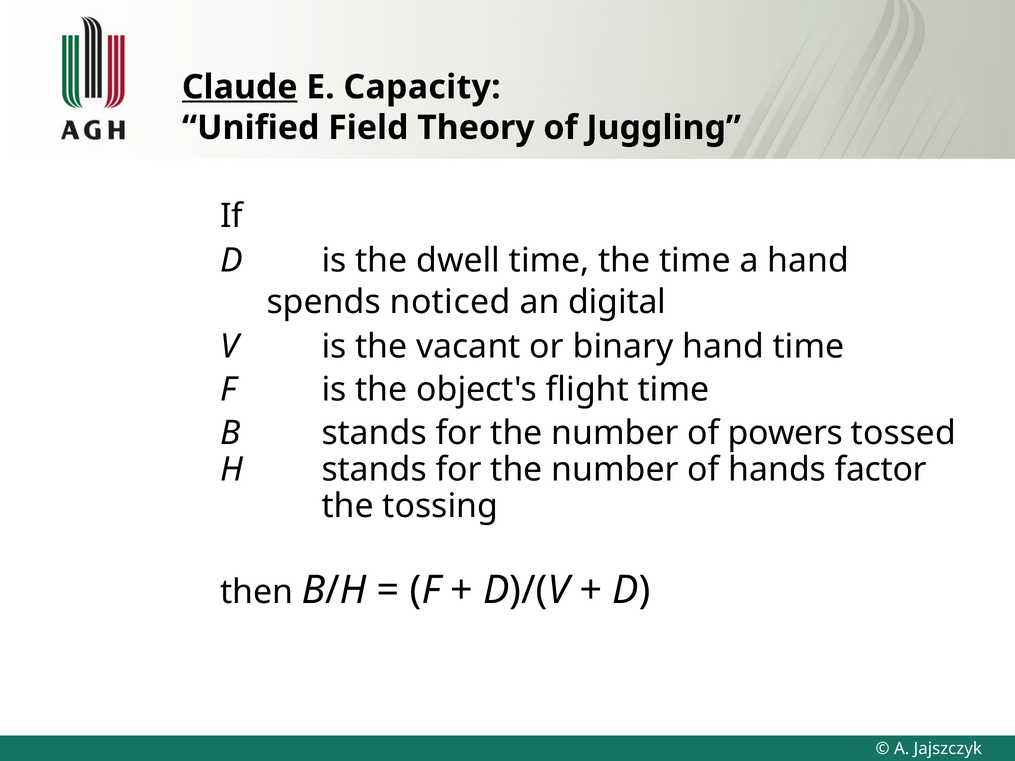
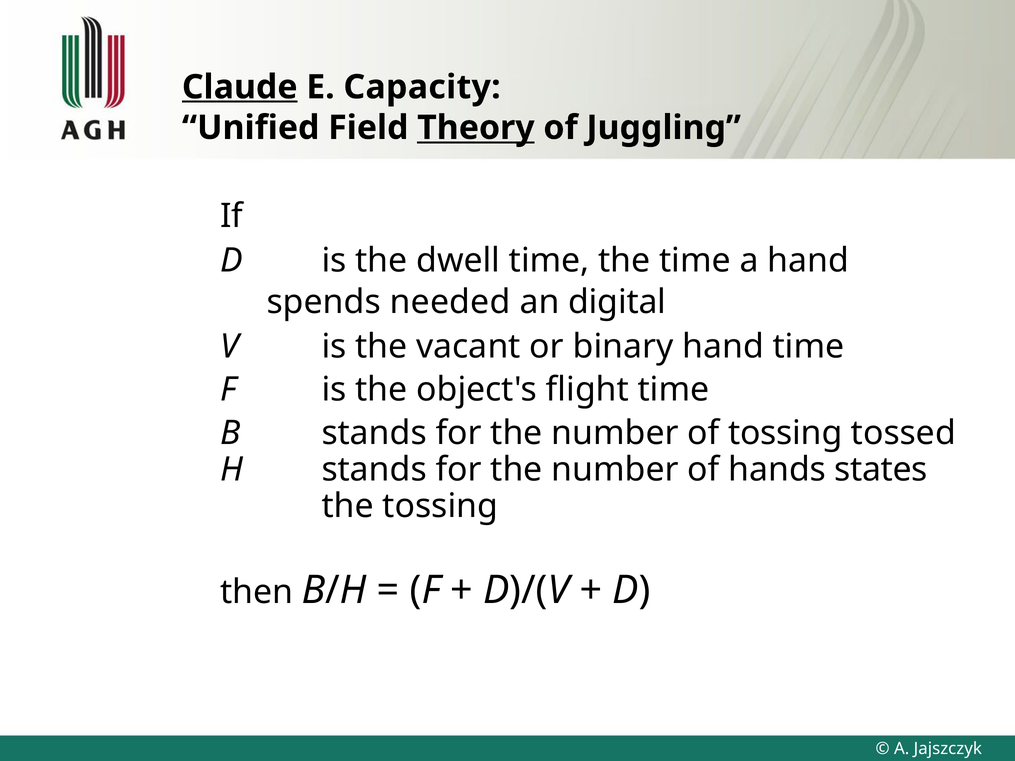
Theory underline: none -> present
noticed: noticed -> needed
of powers: powers -> tossing
factor: factor -> states
